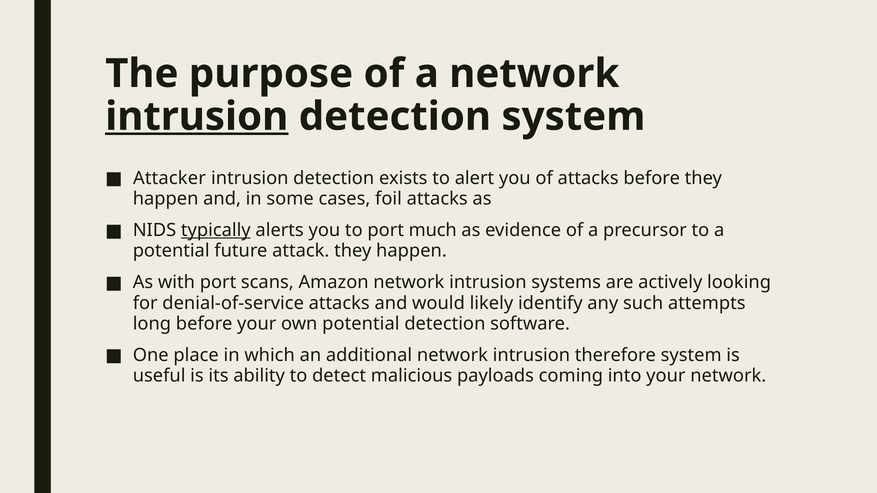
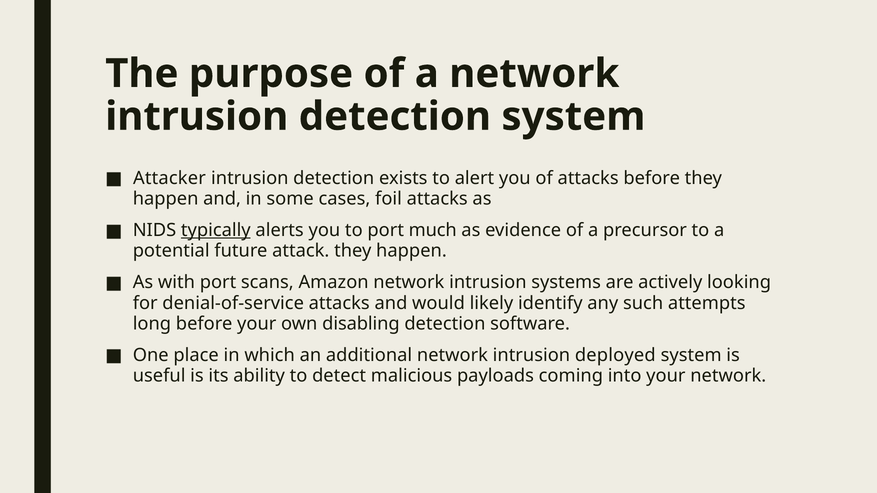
intrusion at (197, 117) underline: present -> none
own potential: potential -> disabling
therefore: therefore -> deployed
